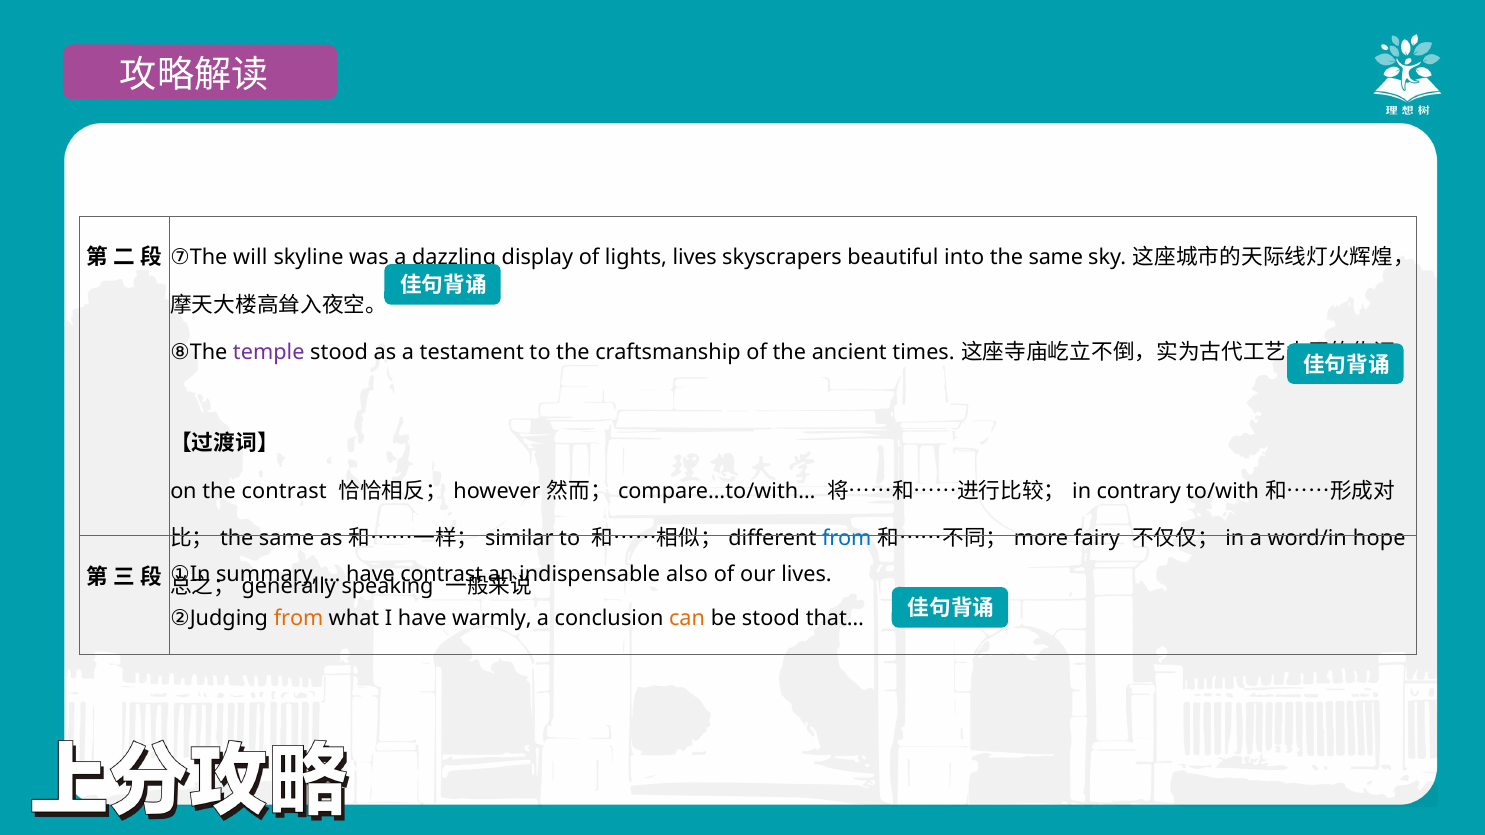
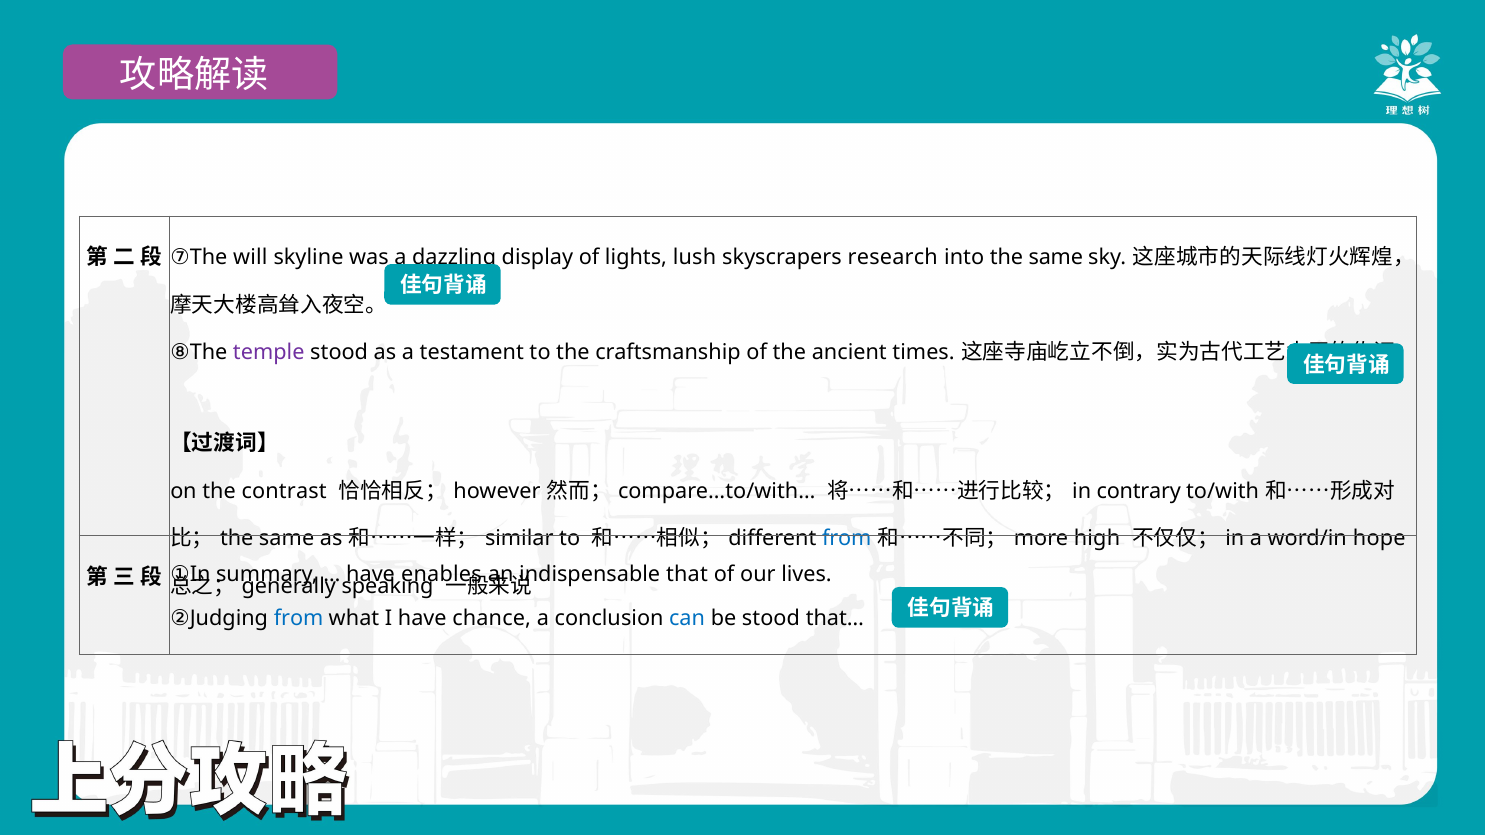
lights lives: lives -> lush
beautiful: beautiful -> research
fairy: fairy -> high
contrast at (442, 574): contrast -> enables
also: also -> that
from at (299, 618) colour: orange -> blue
warmly: warmly -> chance
can colour: orange -> blue
